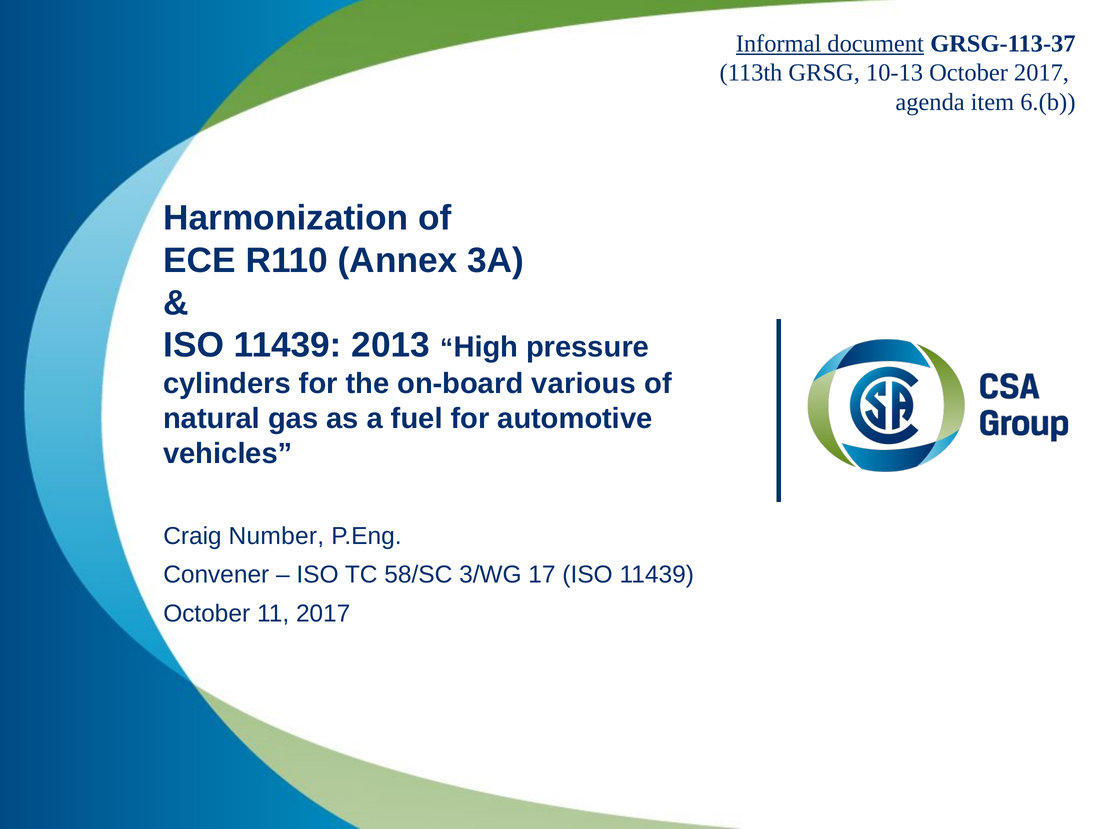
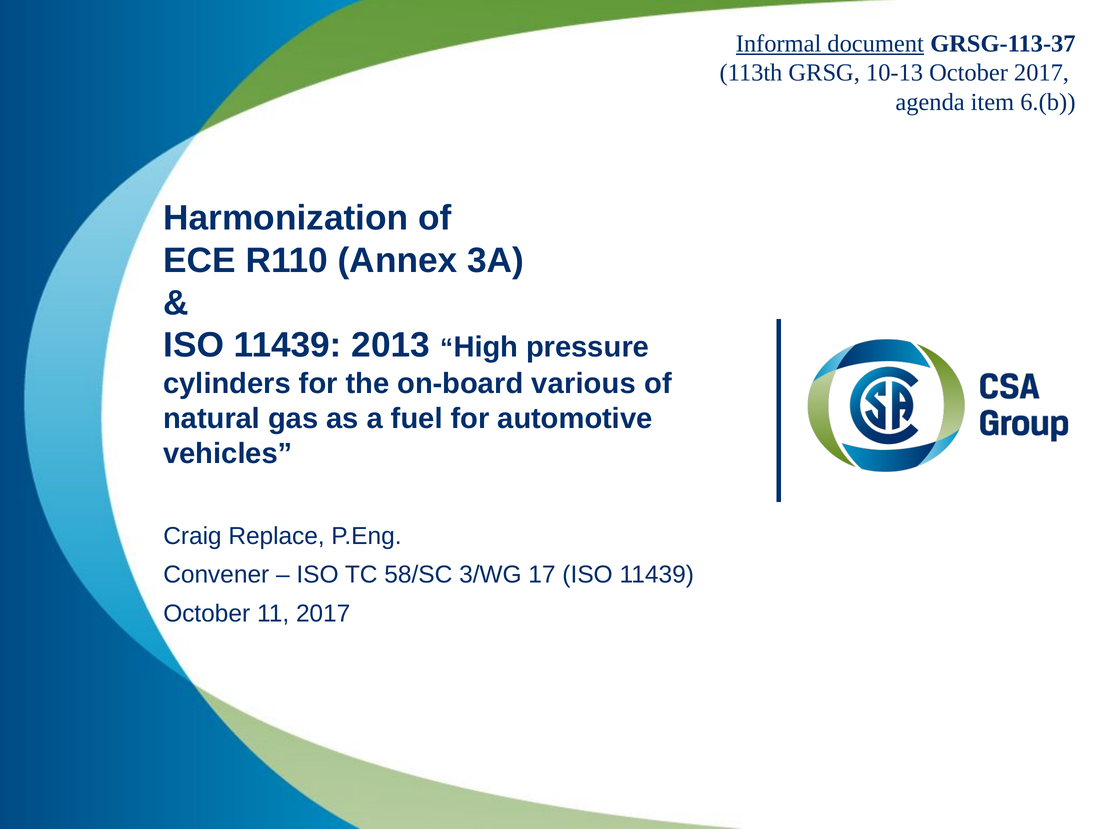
Number: Number -> Replace
